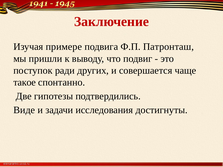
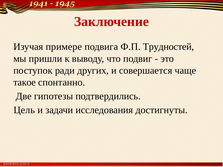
Патронташ: Патронташ -> Трудностей
Виде: Виде -> Цель
